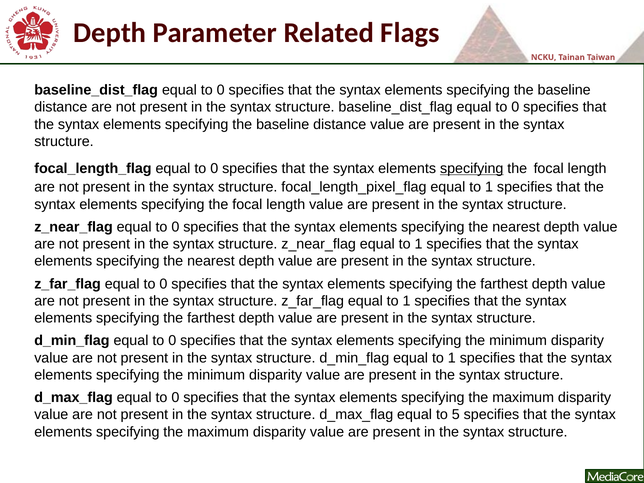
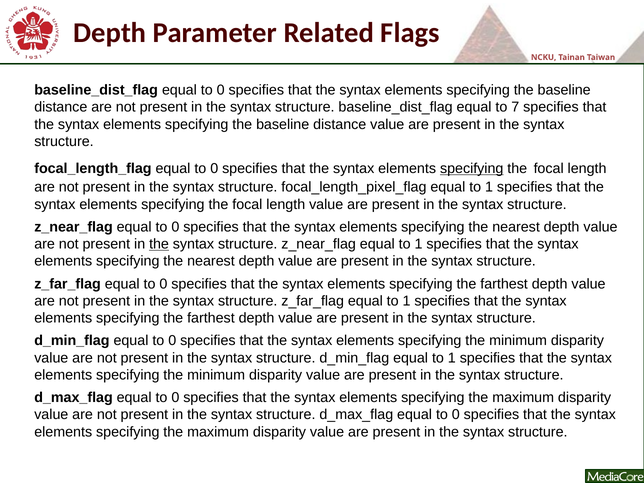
0 at (515, 107): 0 -> 7
the at (159, 244) underline: none -> present
5 at (456, 415): 5 -> 0
